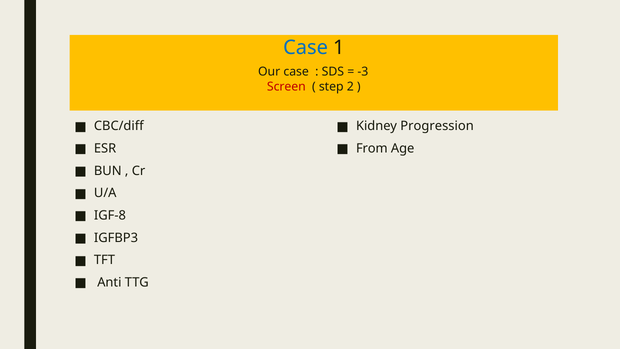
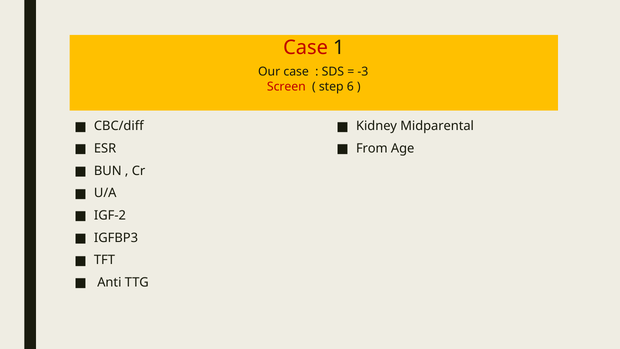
Case at (306, 48) colour: blue -> red
2: 2 -> 6
Progression: Progression -> Midparental
IGF-8: IGF-8 -> IGF-2
